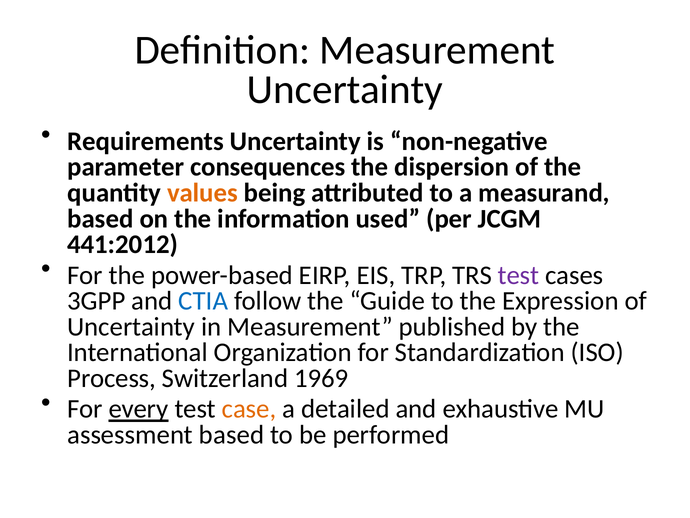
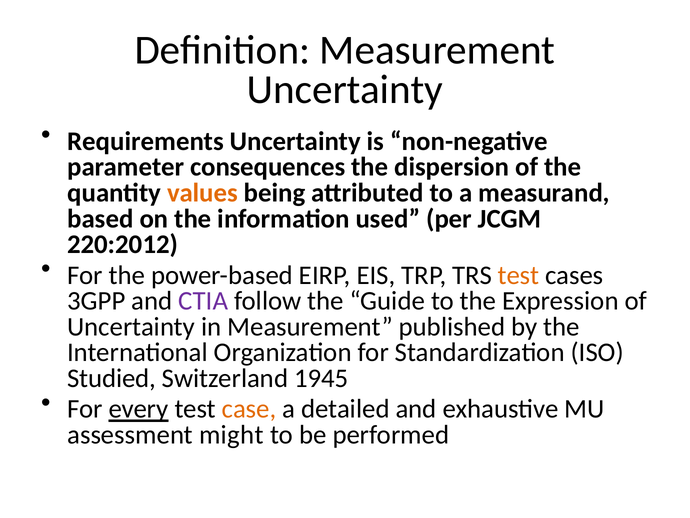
441:2012: 441:2012 -> 220:2012
test at (519, 275) colour: purple -> orange
CTIA colour: blue -> purple
Process: Process -> Studied
1969: 1969 -> 1945
assessment based: based -> might
